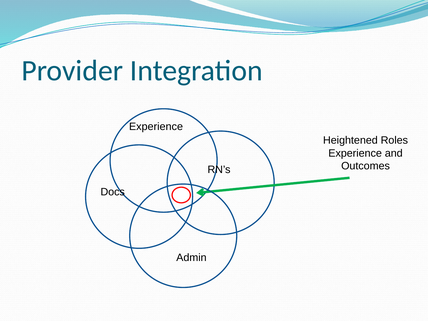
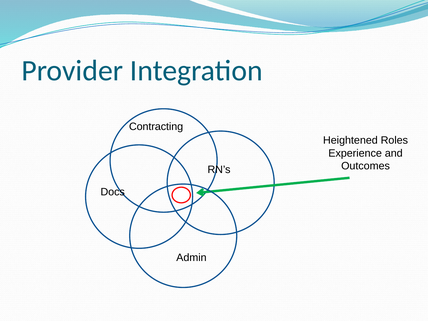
Experience at (156, 127): Experience -> Contracting
